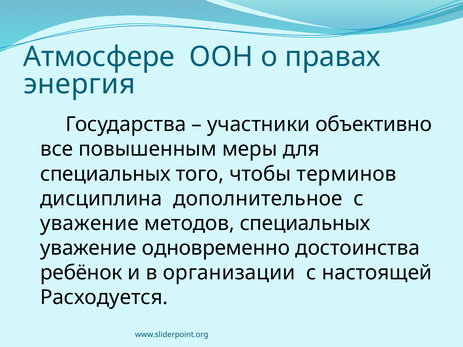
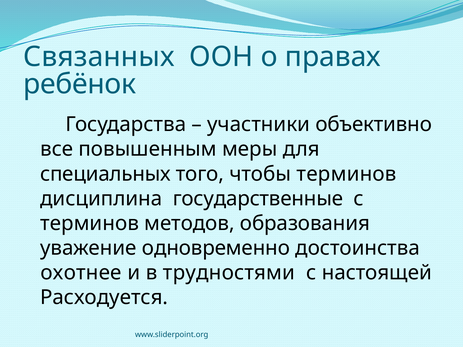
Атмосфере: Атмосфере -> Связанных
энергия: энергия -> ребёнок
дополнительное: дополнительное -> государственные
уважение at (89, 223): уважение -> терминов
методов специальных: специальных -> образования
ребёнок: ребёнок -> охотнее
организации: организации -> трудностями
